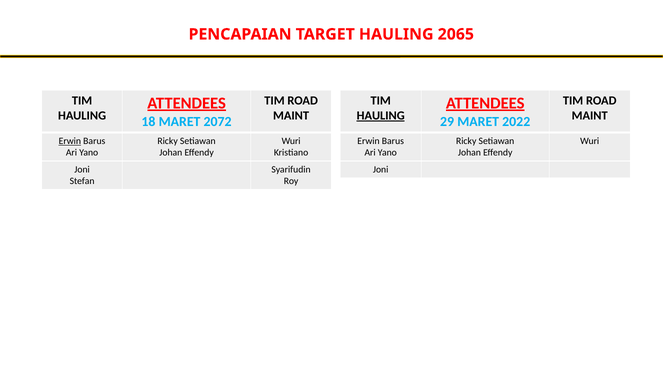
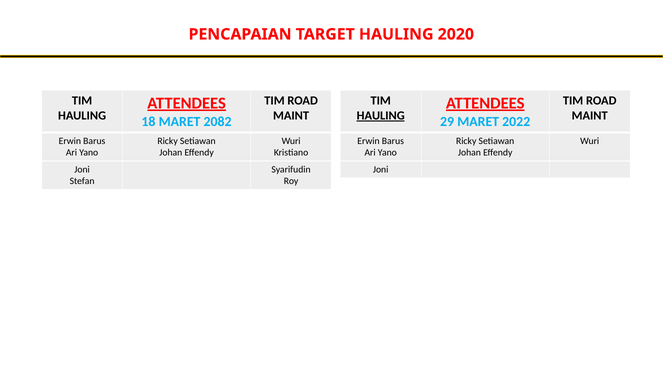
2065: 2065 -> 2020
2072: 2072 -> 2082
Erwin at (70, 141) underline: present -> none
